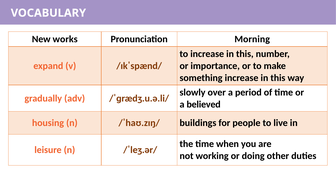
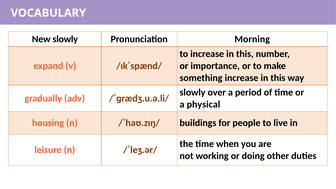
New works: works -> slowly
believed: believed -> physical
